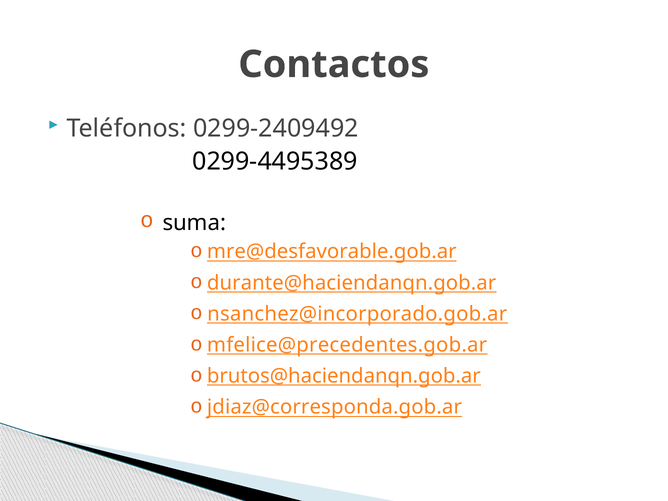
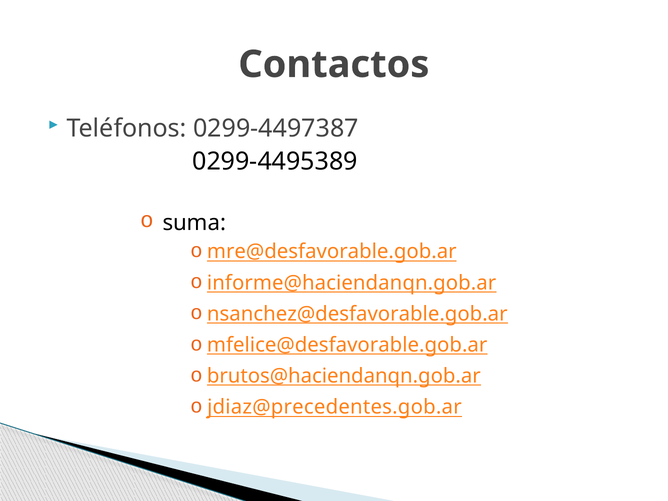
0299-2409492: 0299-2409492 -> 0299-4497387
durante@haciendanqn.gob.ar: durante@haciendanqn.gob.ar -> informe@haciendanqn.gob.ar
nsanchez@incorporado.gob.ar: nsanchez@incorporado.gob.ar -> nsanchez@desfavorable.gob.ar
mfelice@precedentes.gob.ar: mfelice@precedentes.gob.ar -> mfelice@desfavorable.gob.ar
jdiaz@corresponda.gob.ar: jdiaz@corresponda.gob.ar -> jdiaz@precedentes.gob.ar
